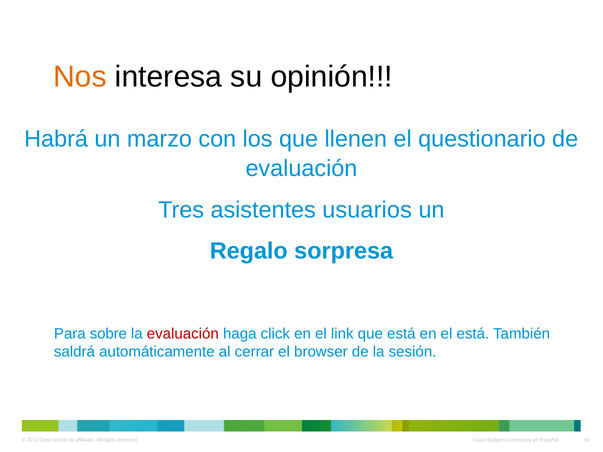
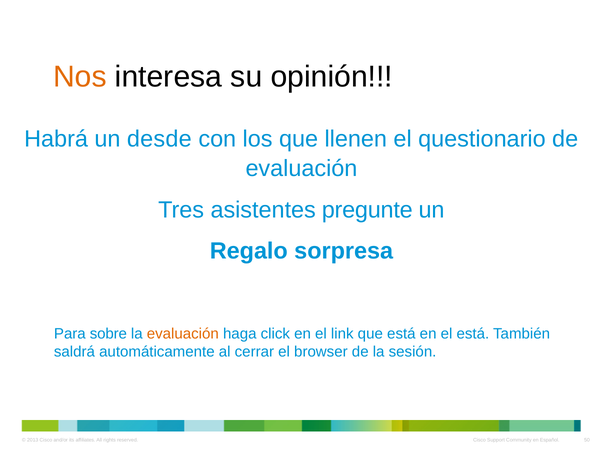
marzo: marzo -> desde
usuarios: usuarios -> pregunte
evaluación at (183, 334) colour: red -> orange
